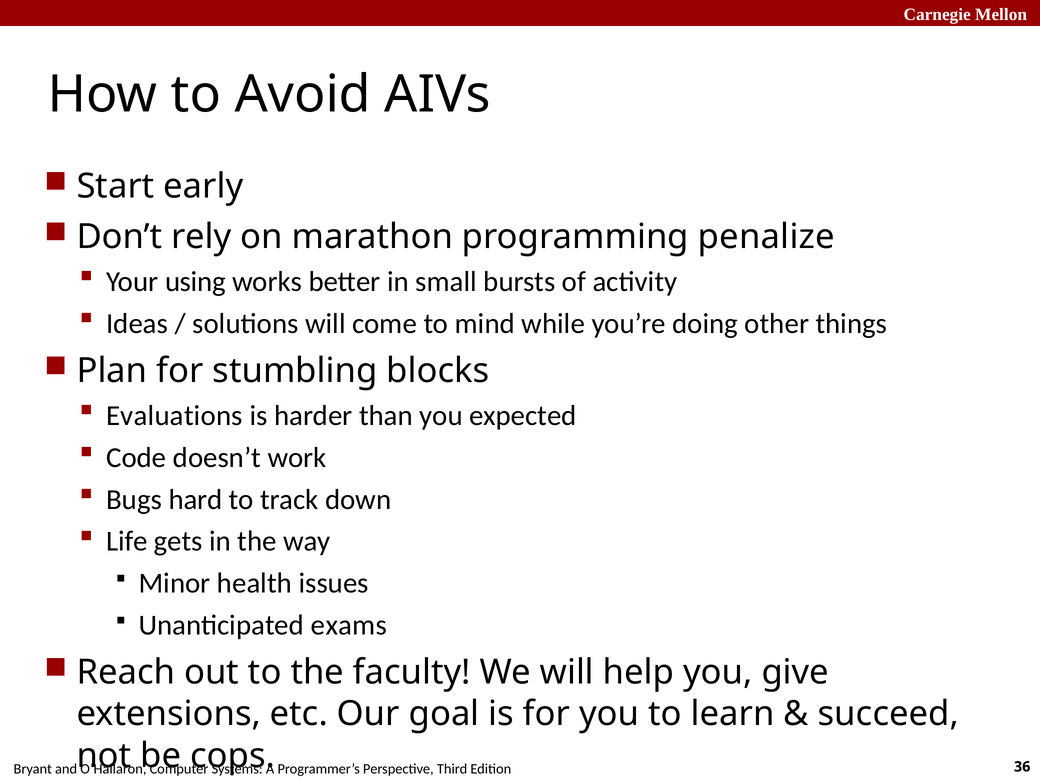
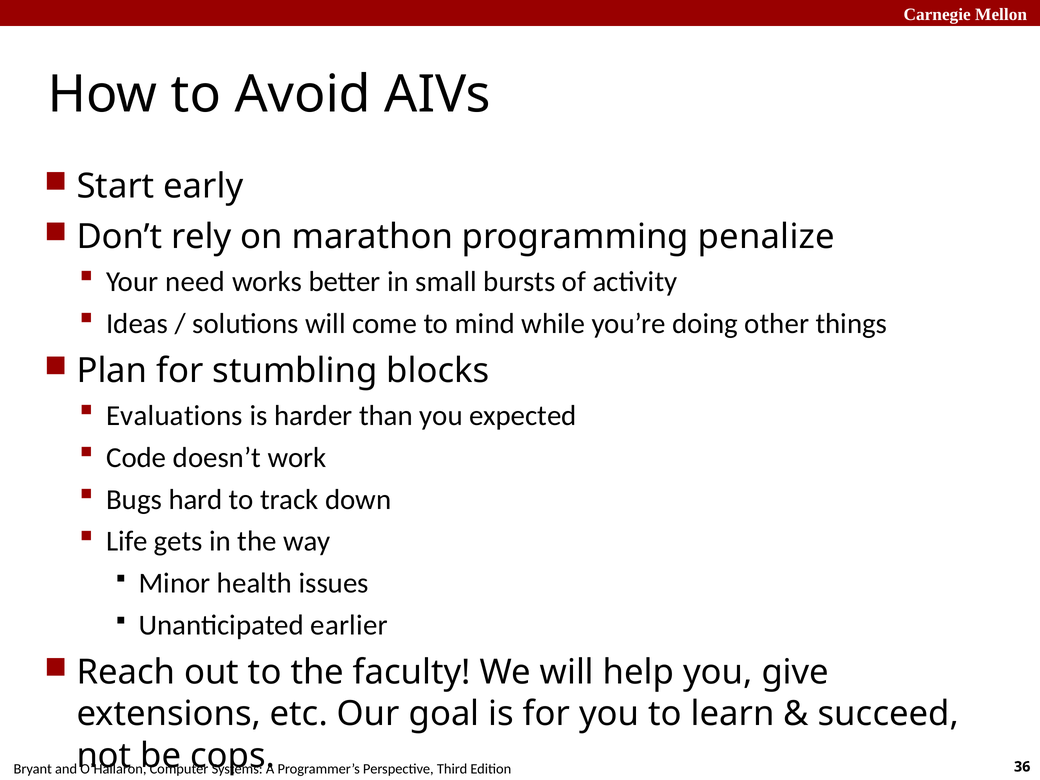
using: using -> need
exams: exams -> earlier
